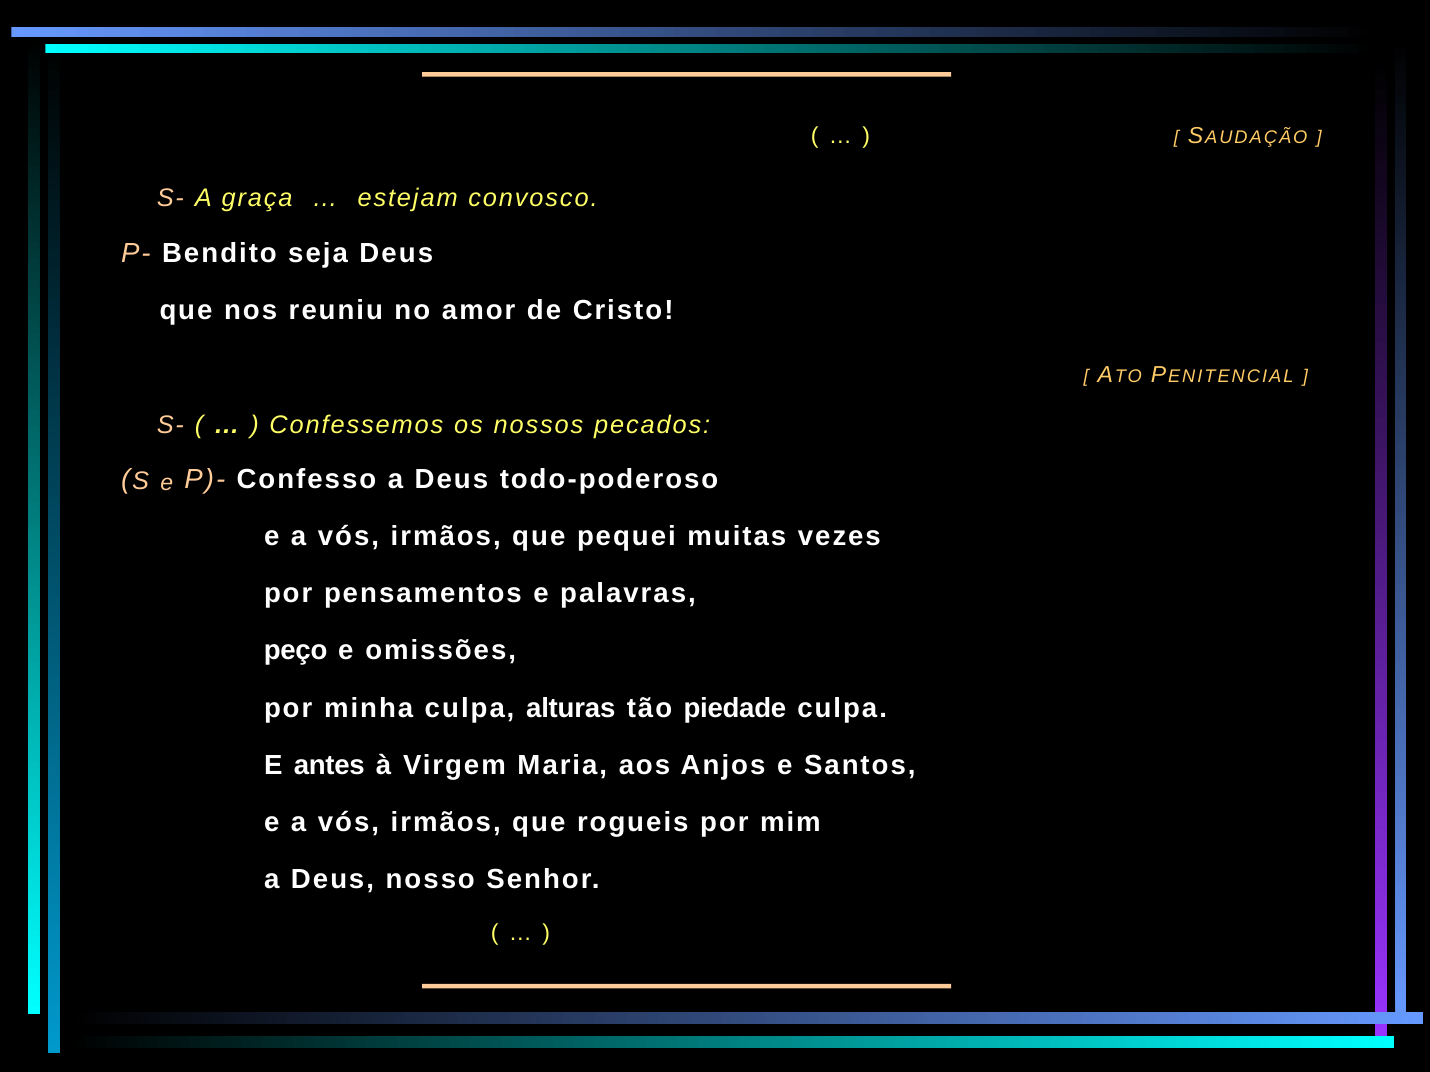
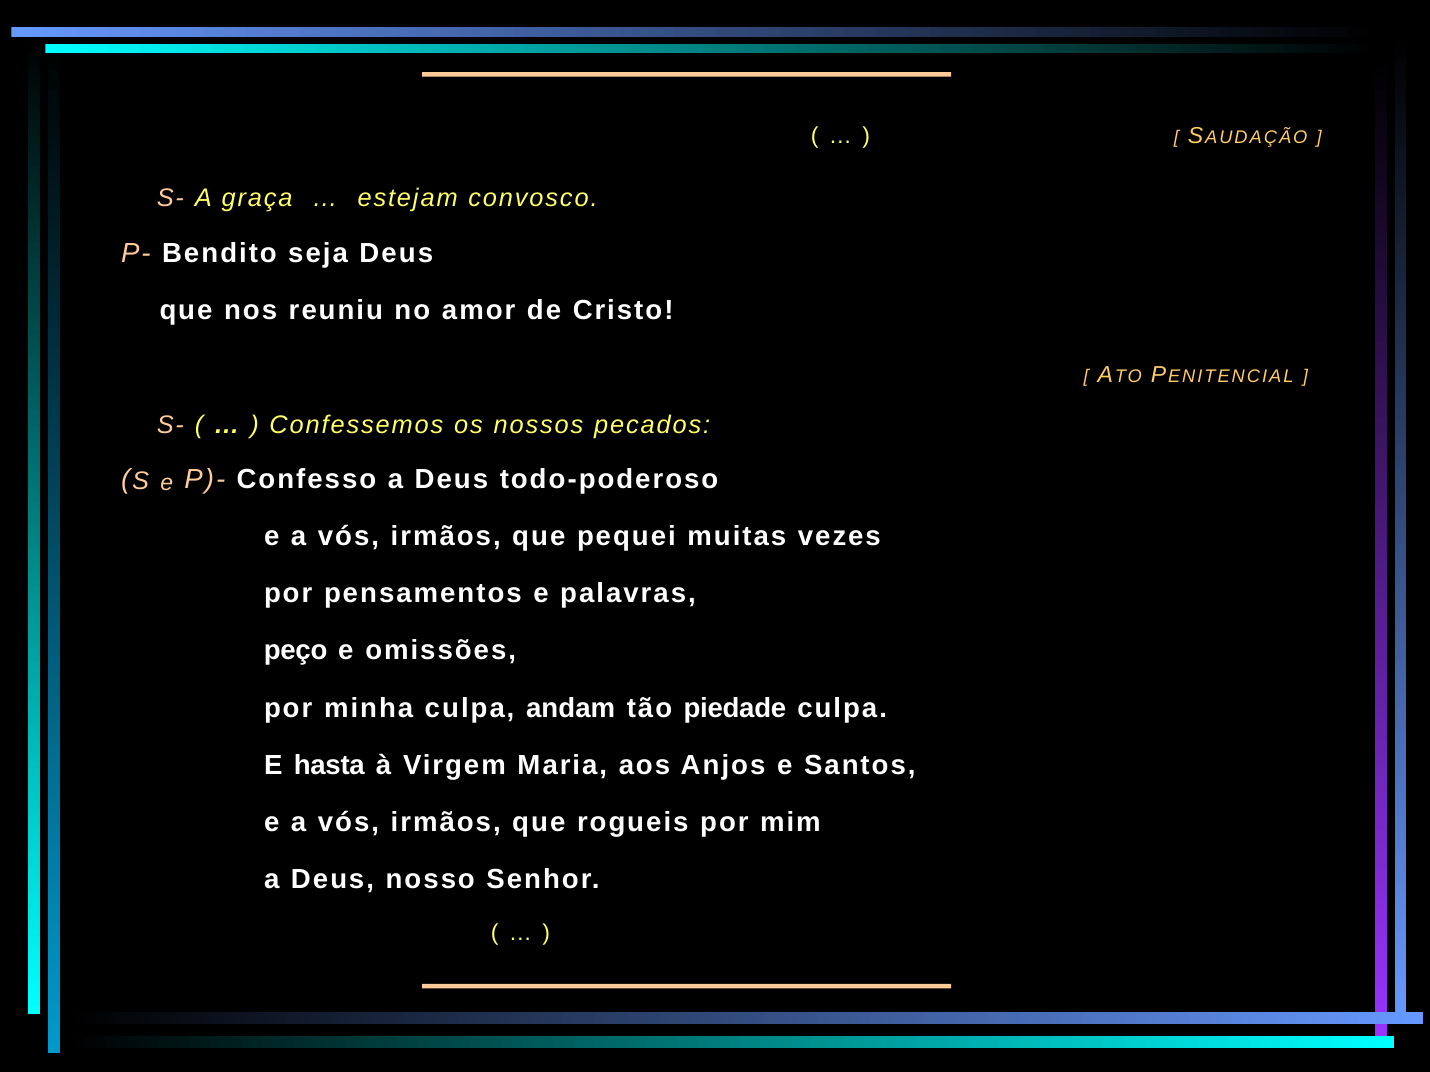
alturas: alturas -> andam
antes: antes -> hasta
